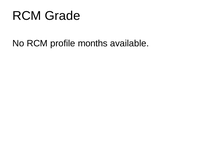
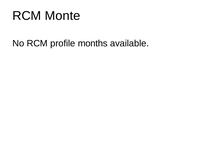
Grade: Grade -> Monte
